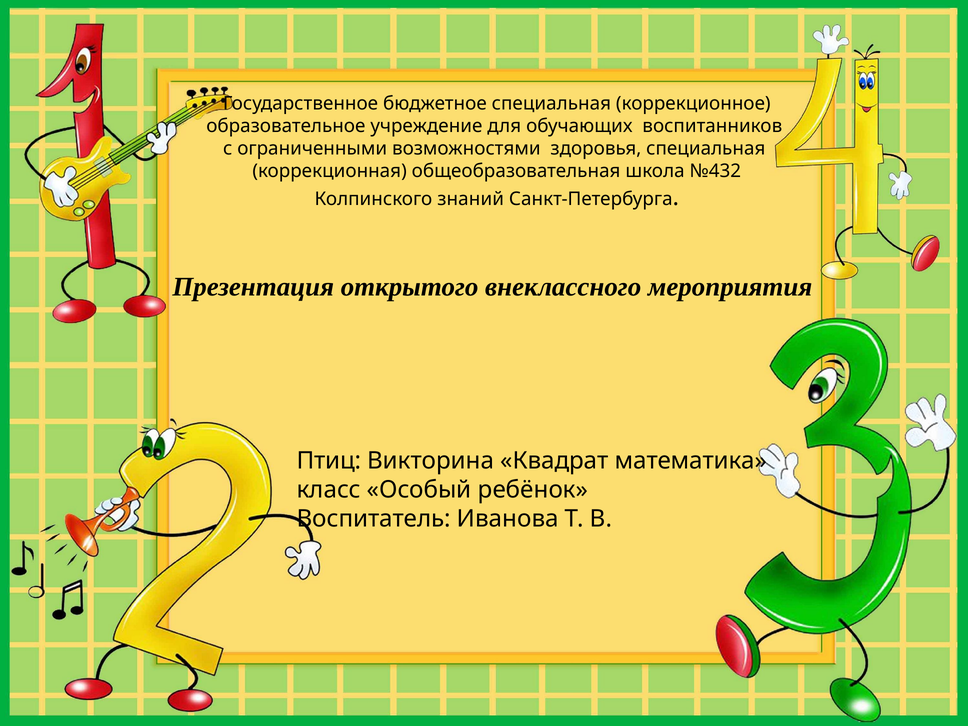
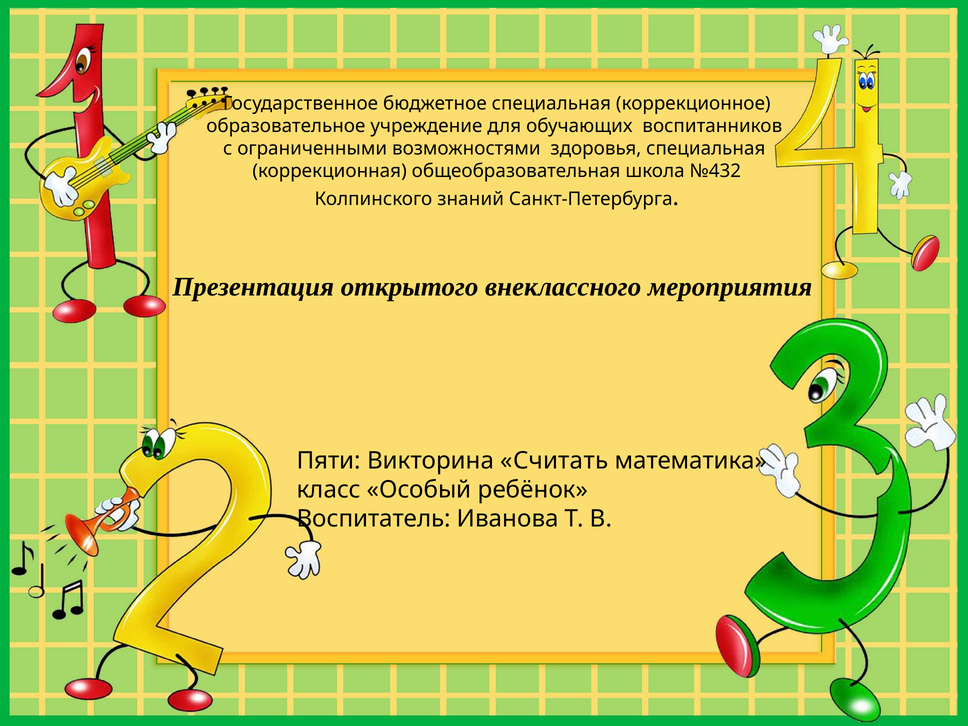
Птиц: Птиц -> Пяти
Квадрат: Квадрат -> Считать
